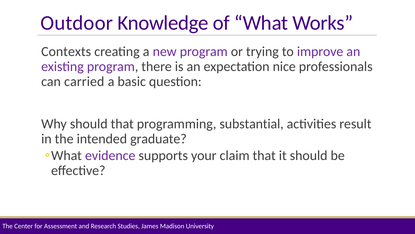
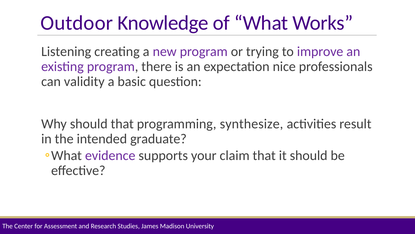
Contexts: Contexts -> Listening
carried: carried -> validity
substantial: substantial -> synthesize
